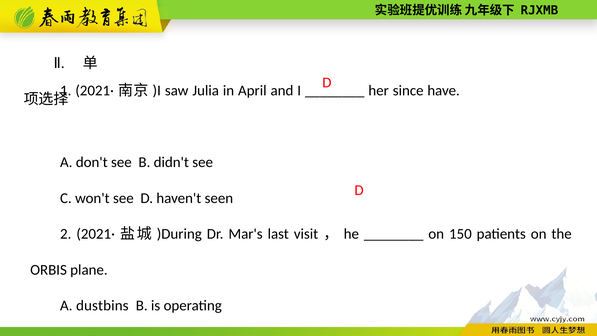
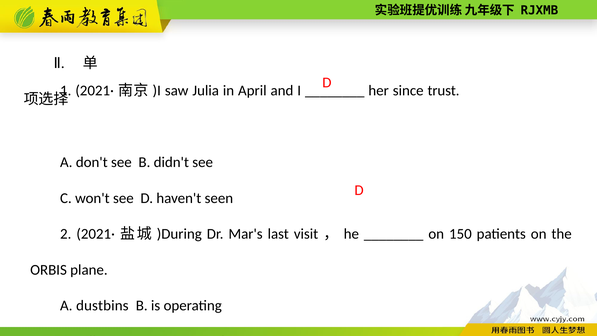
have: have -> trust
